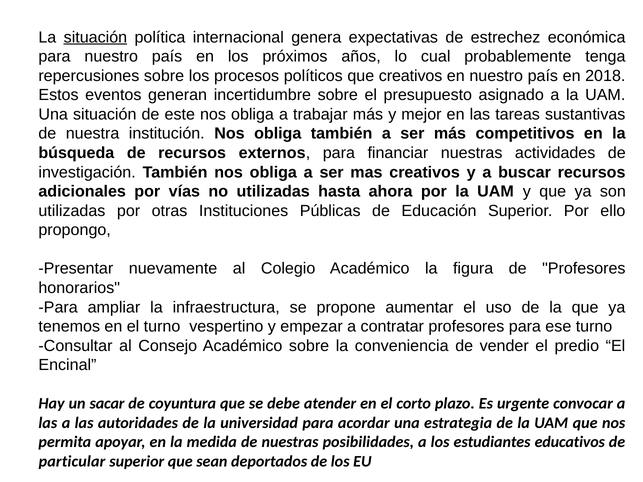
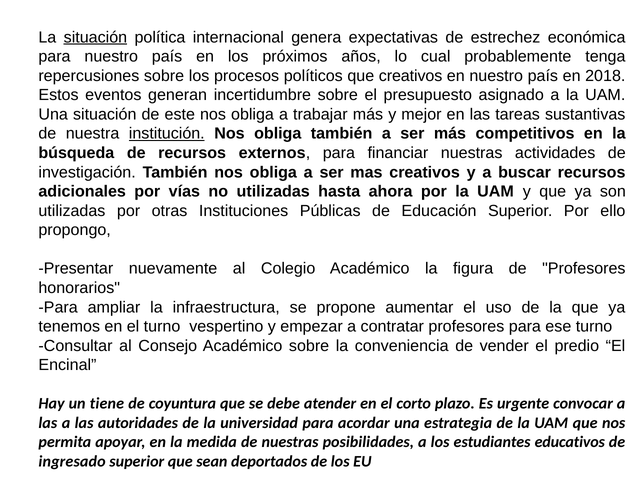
institución underline: none -> present
sacar: sacar -> tiene
particular: particular -> ingresado
